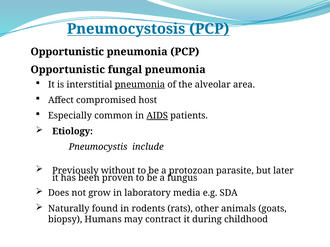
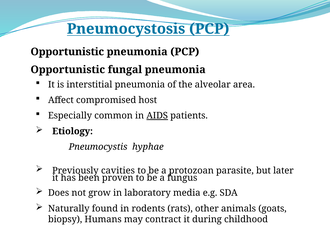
pneumonia at (140, 85) underline: present -> none
include: include -> hyphae
without: without -> cavities
